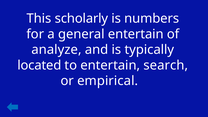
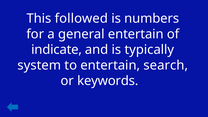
scholarly: scholarly -> followed
analyze: analyze -> indicate
located: located -> system
empirical: empirical -> keywords
